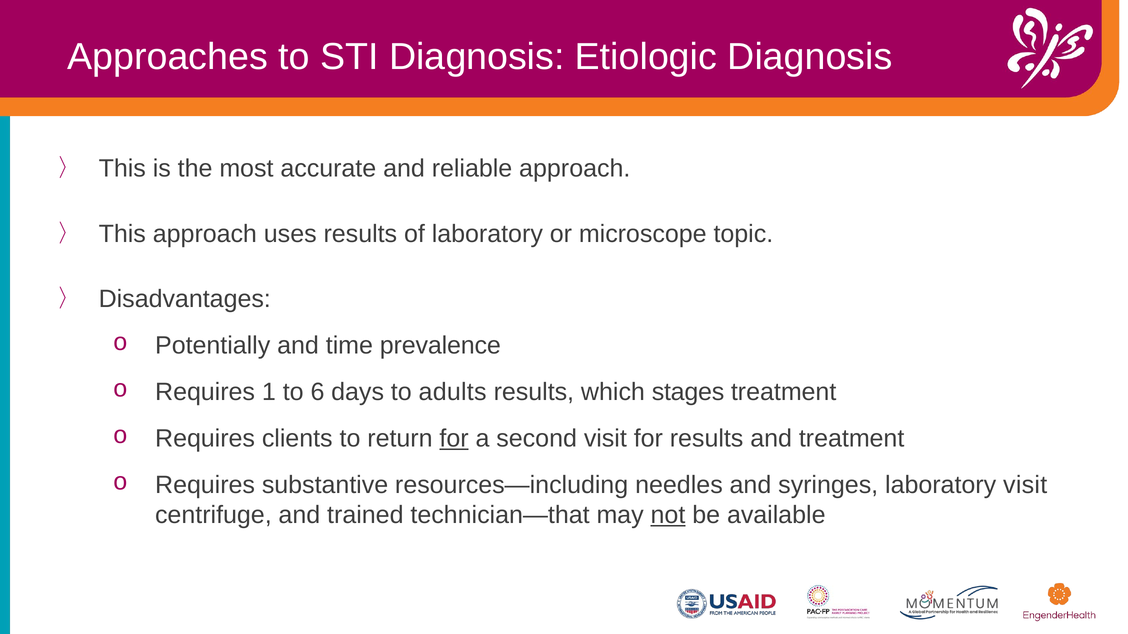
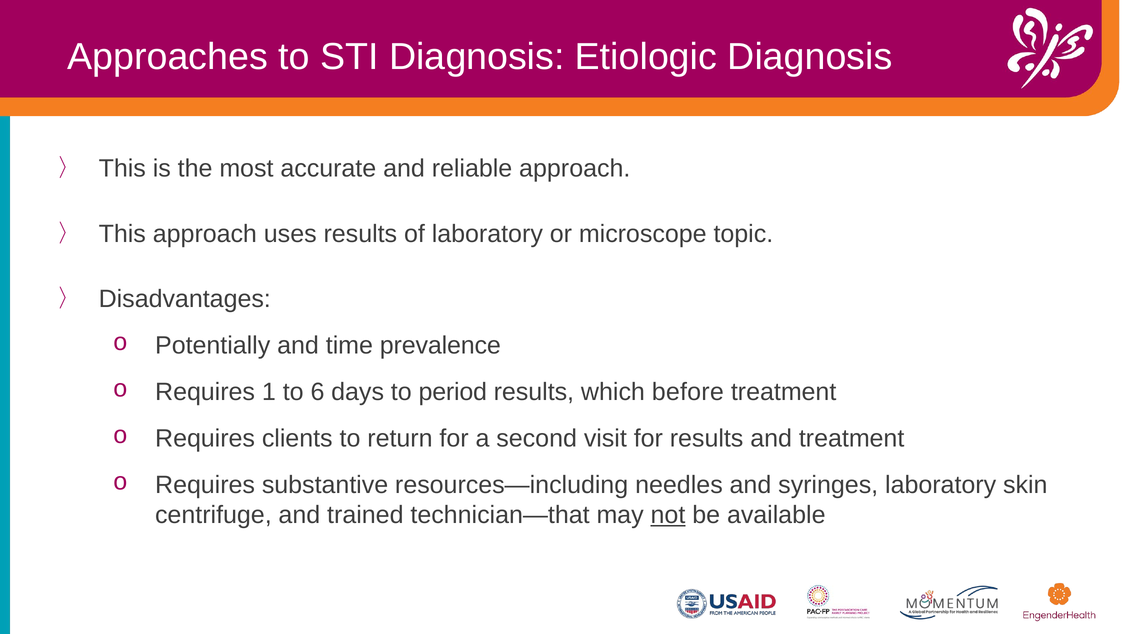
adults: adults -> period
stages: stages -> before
for at (454, 439) underline: present -> none
laboratory visit: visit -> skin
